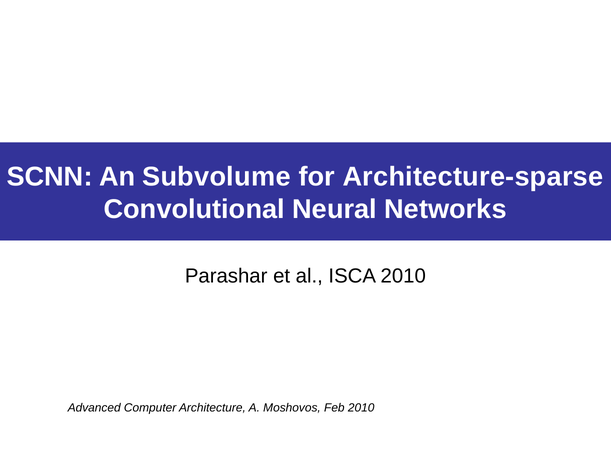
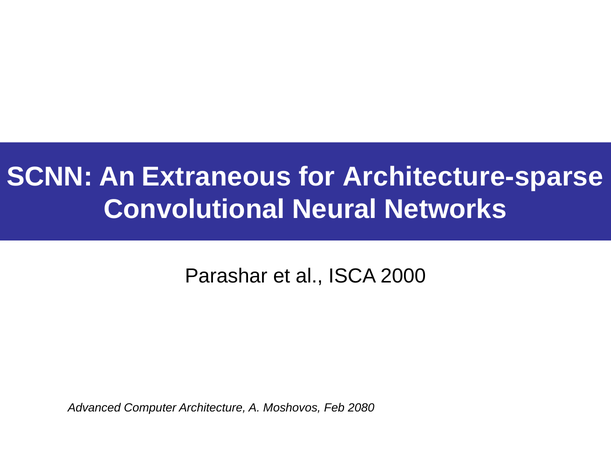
Subvolume: Subvolume -> Extraneous
ISCA 2010: 2010 -> 2000
Feb 2010: 2010 -> 2080
